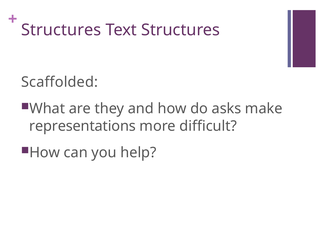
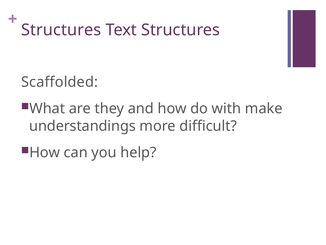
asks: asks -> with
representations: representations -> understandings
